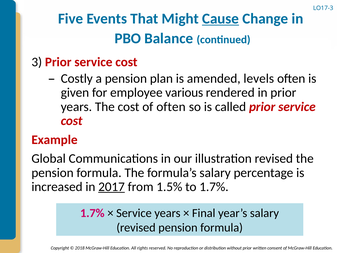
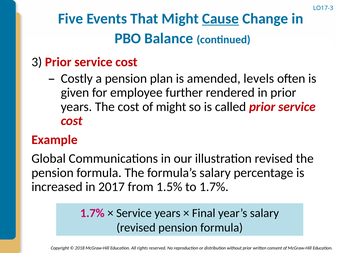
various: various -> further
of often: often -> might
2017 underline: present -> none
